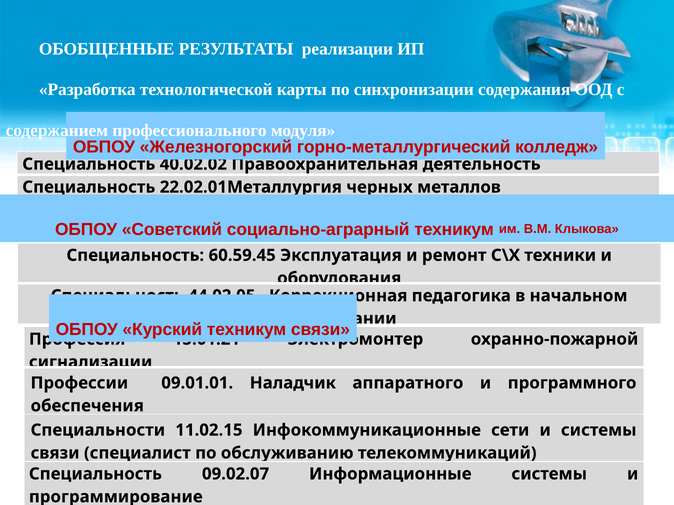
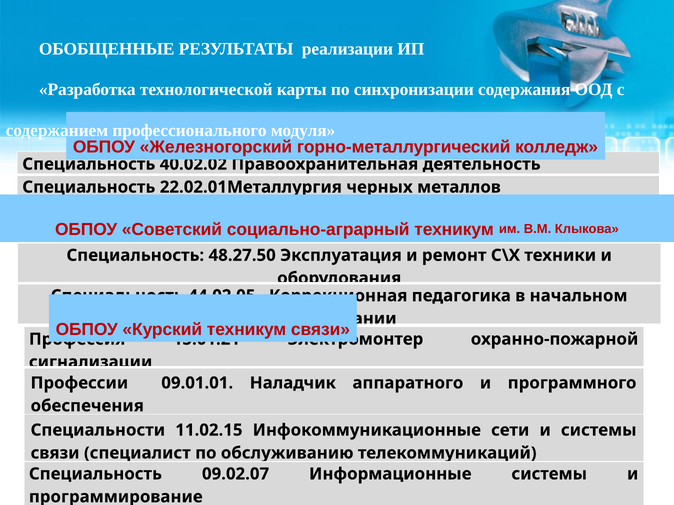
60.59.45: 60.59.45 -> 48.27.50
